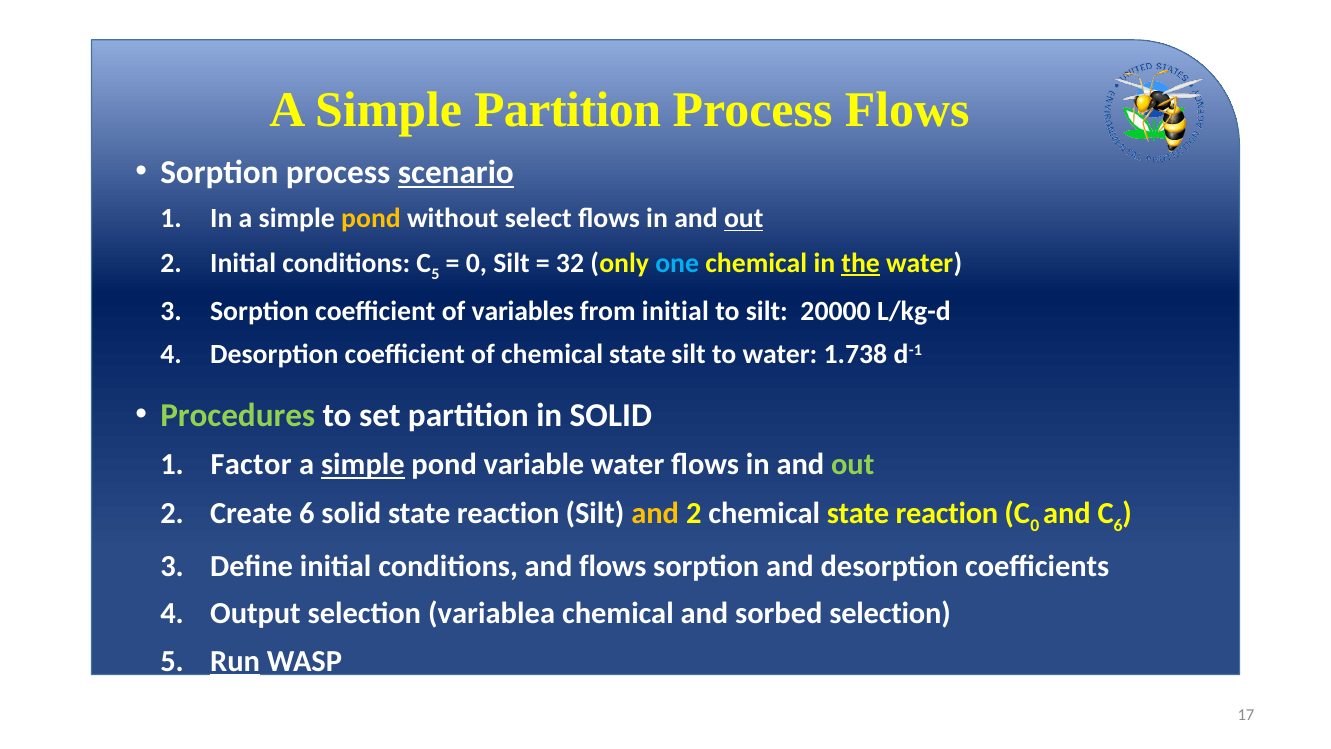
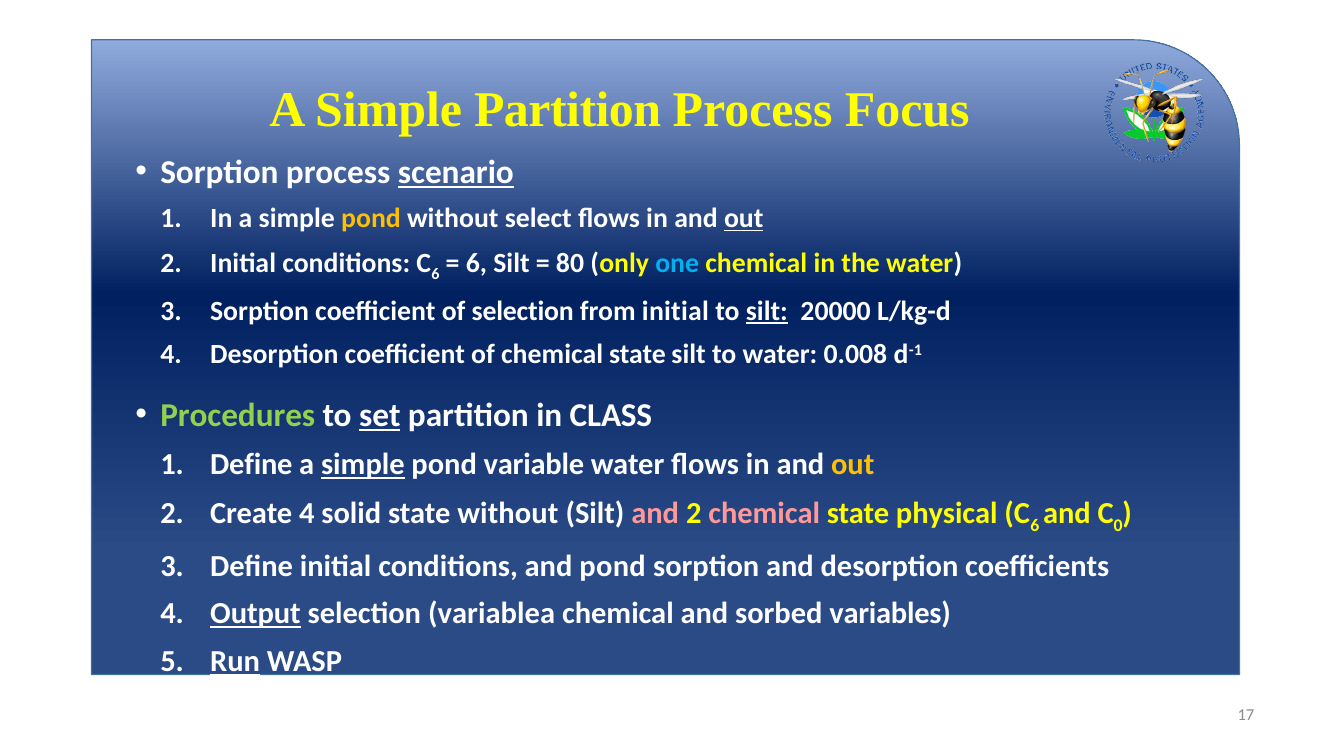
Process Flows: Flows -> Focus
5 at (435, 274): 5 -> 6
0 at (476, 263): 0 -> 6
32: 32 -> 80
the underline: present -> none
of variables: variables -> selection
silt at (767, 311) underline: none -> present
1.738: 1.738 -> 0.008
set underline: none -> present
in SOLID: SOLID -> CLASS
1 Factor: Factor -> Define
out at (853, 465) colour: light green -> yellow
Create 6: 6 -> 4
solid state reaction: reaction -> without
and at (655, 514) colour: yellow -> pink
chemical at (764, 514) colour: white -> pink
reaction at (947, 514): reaction -> physical
0 at (1035, 525): 0 -> 6
6 at (1118, 525): 6 -> 0
and flows: flows -> pond
Output underline: none -> present
sorbed selection: selection -> variables
